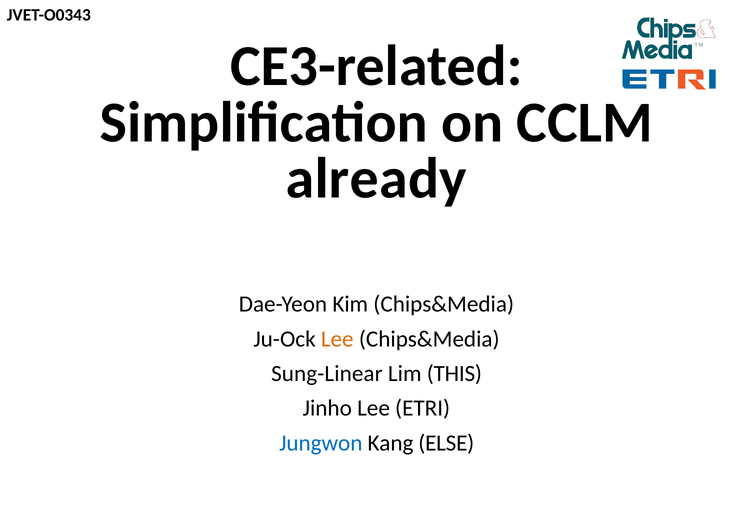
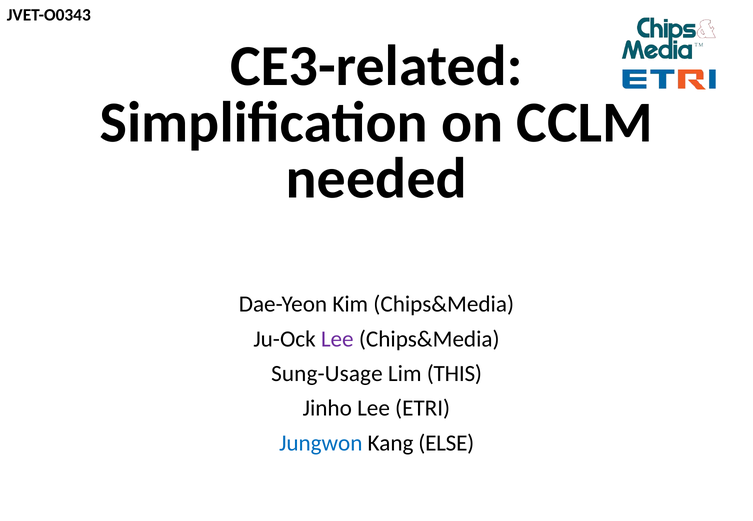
already: already -> needed
Lee at (337, 339) colour: orange -> purple
Sung-Linear: Sung-Linear -> Sung-Usage
